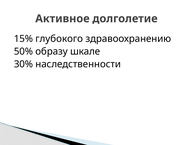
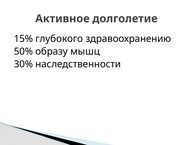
шкале: шкале -> мышц
